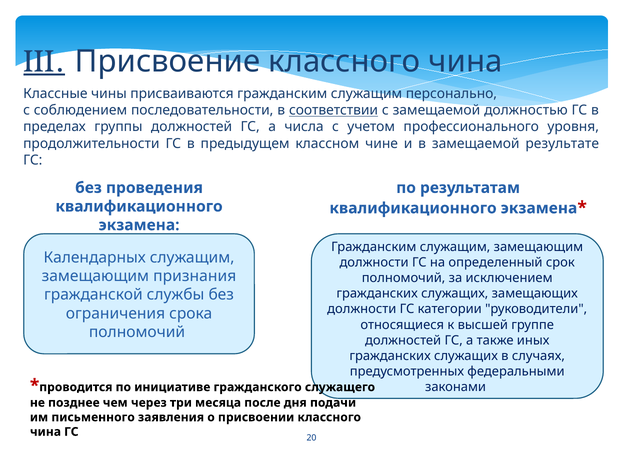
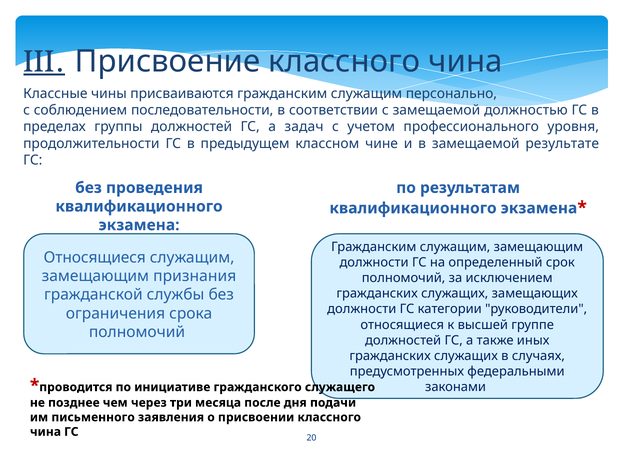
соответствии underline: present -> none
числа: числа -> задач
Календарных at (95, 258): Календарных -> Относящиеся
